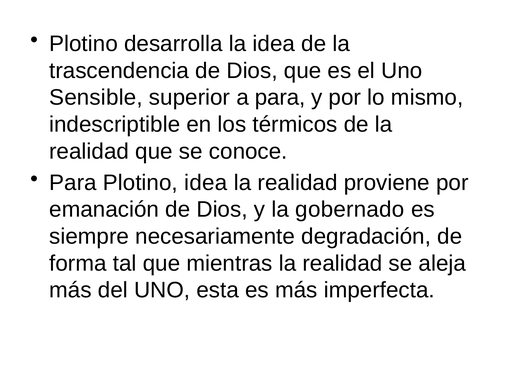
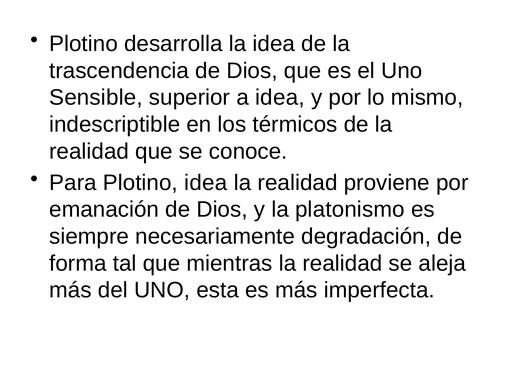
a para: para -> idea
gobernado: gobernado -> platonismo
